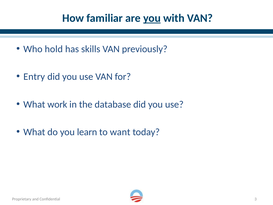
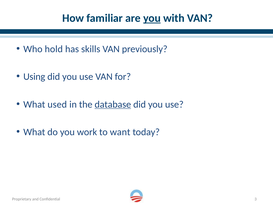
Entry: Entry -> Using
work: work -> used
database underline: none -> present
learn: learn -> work
